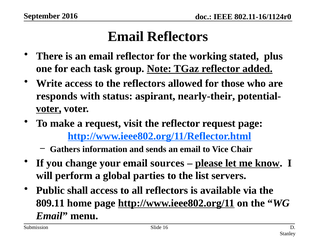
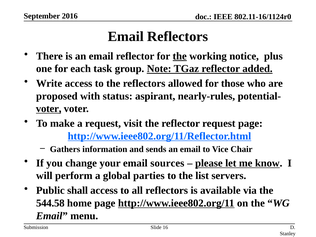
the at (180, 56) underline: none -> present
stated: stated -> notice
responds: responds -> proposed
nearly-their: nearly-their -> nearly-rules
809.11: 809.11 -> 544.58
